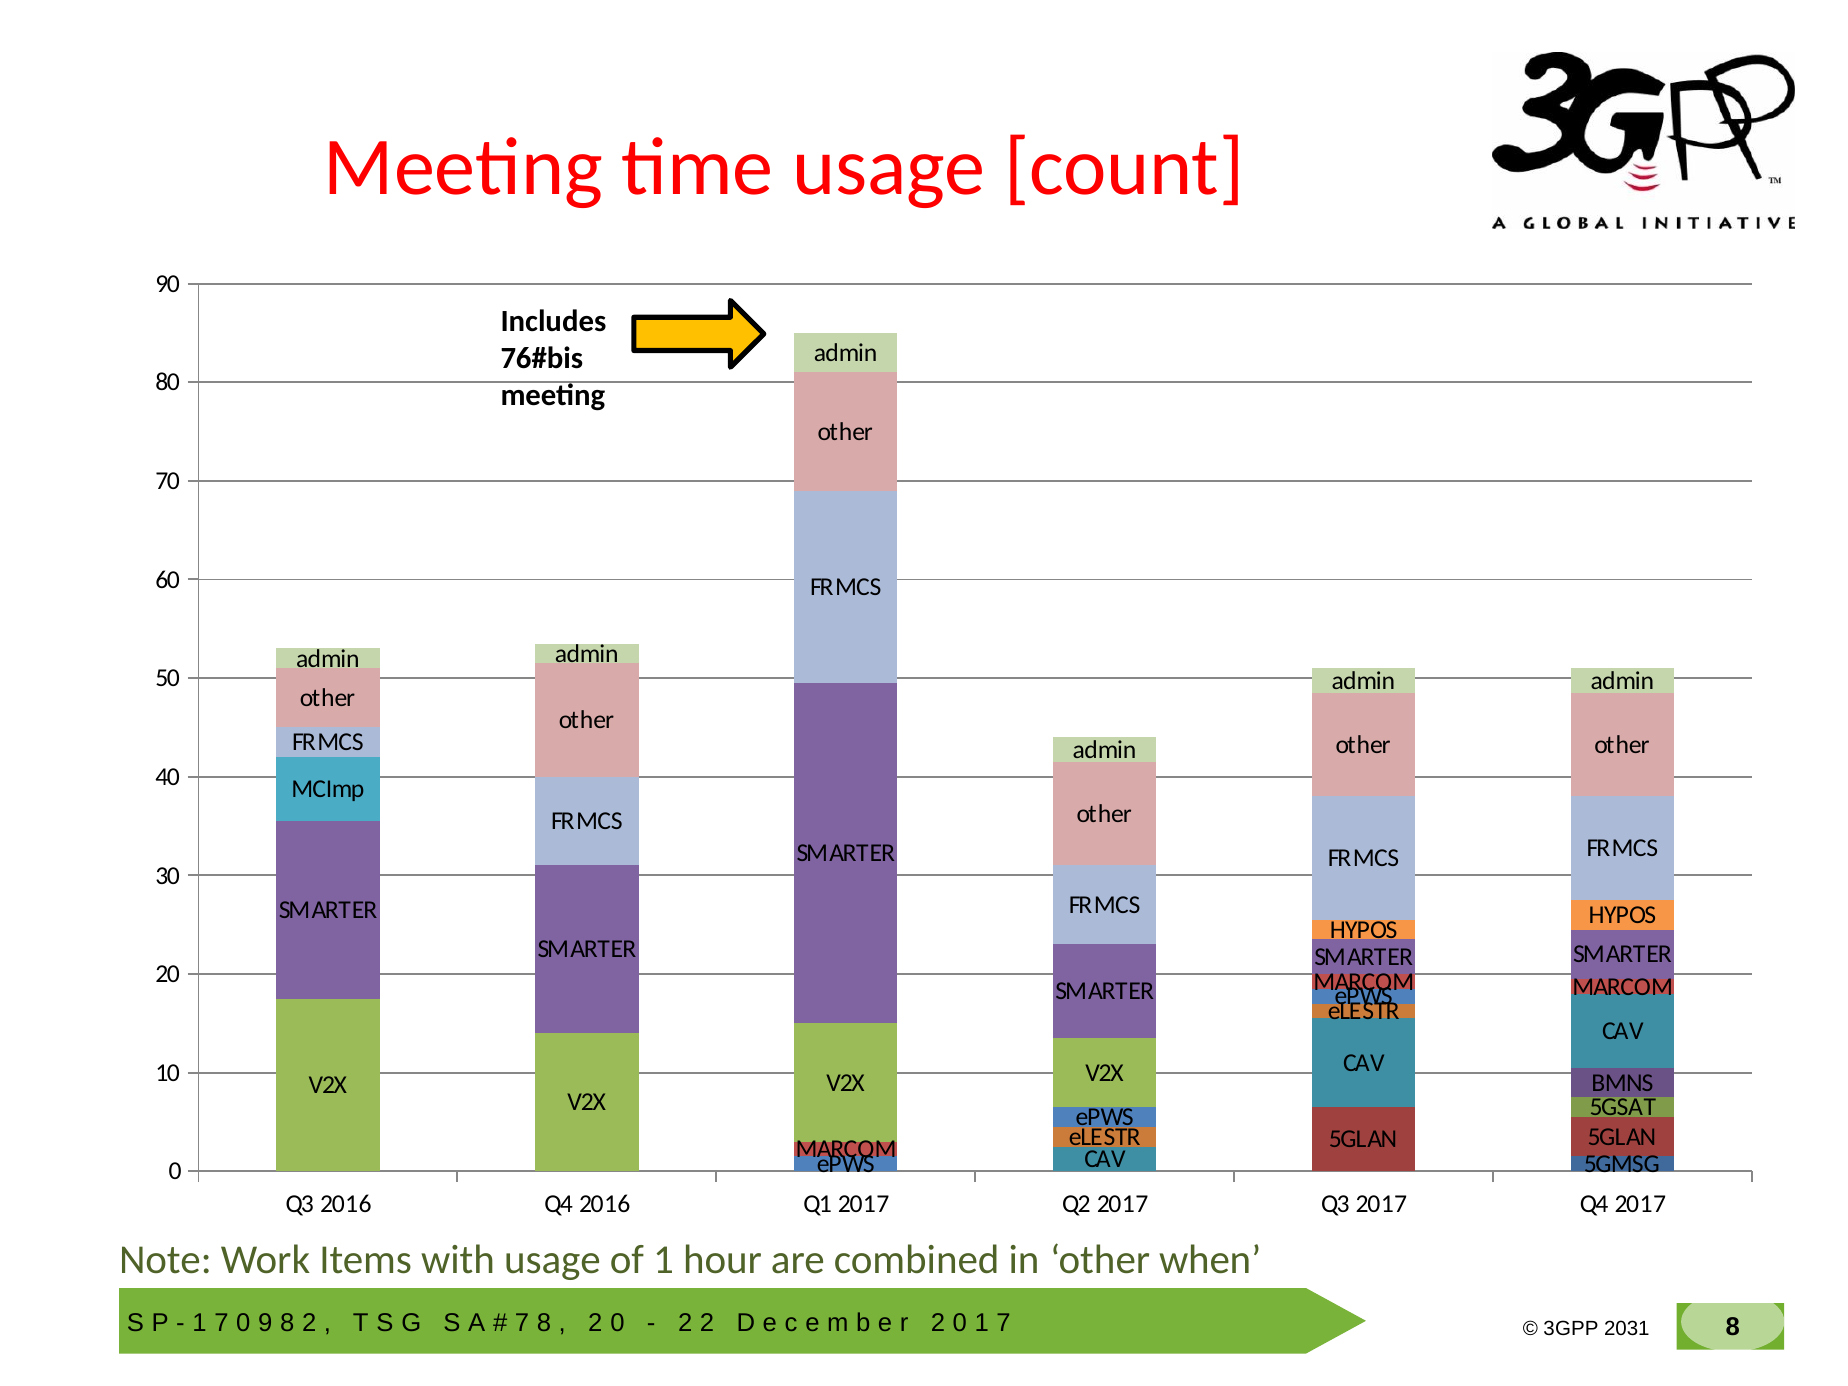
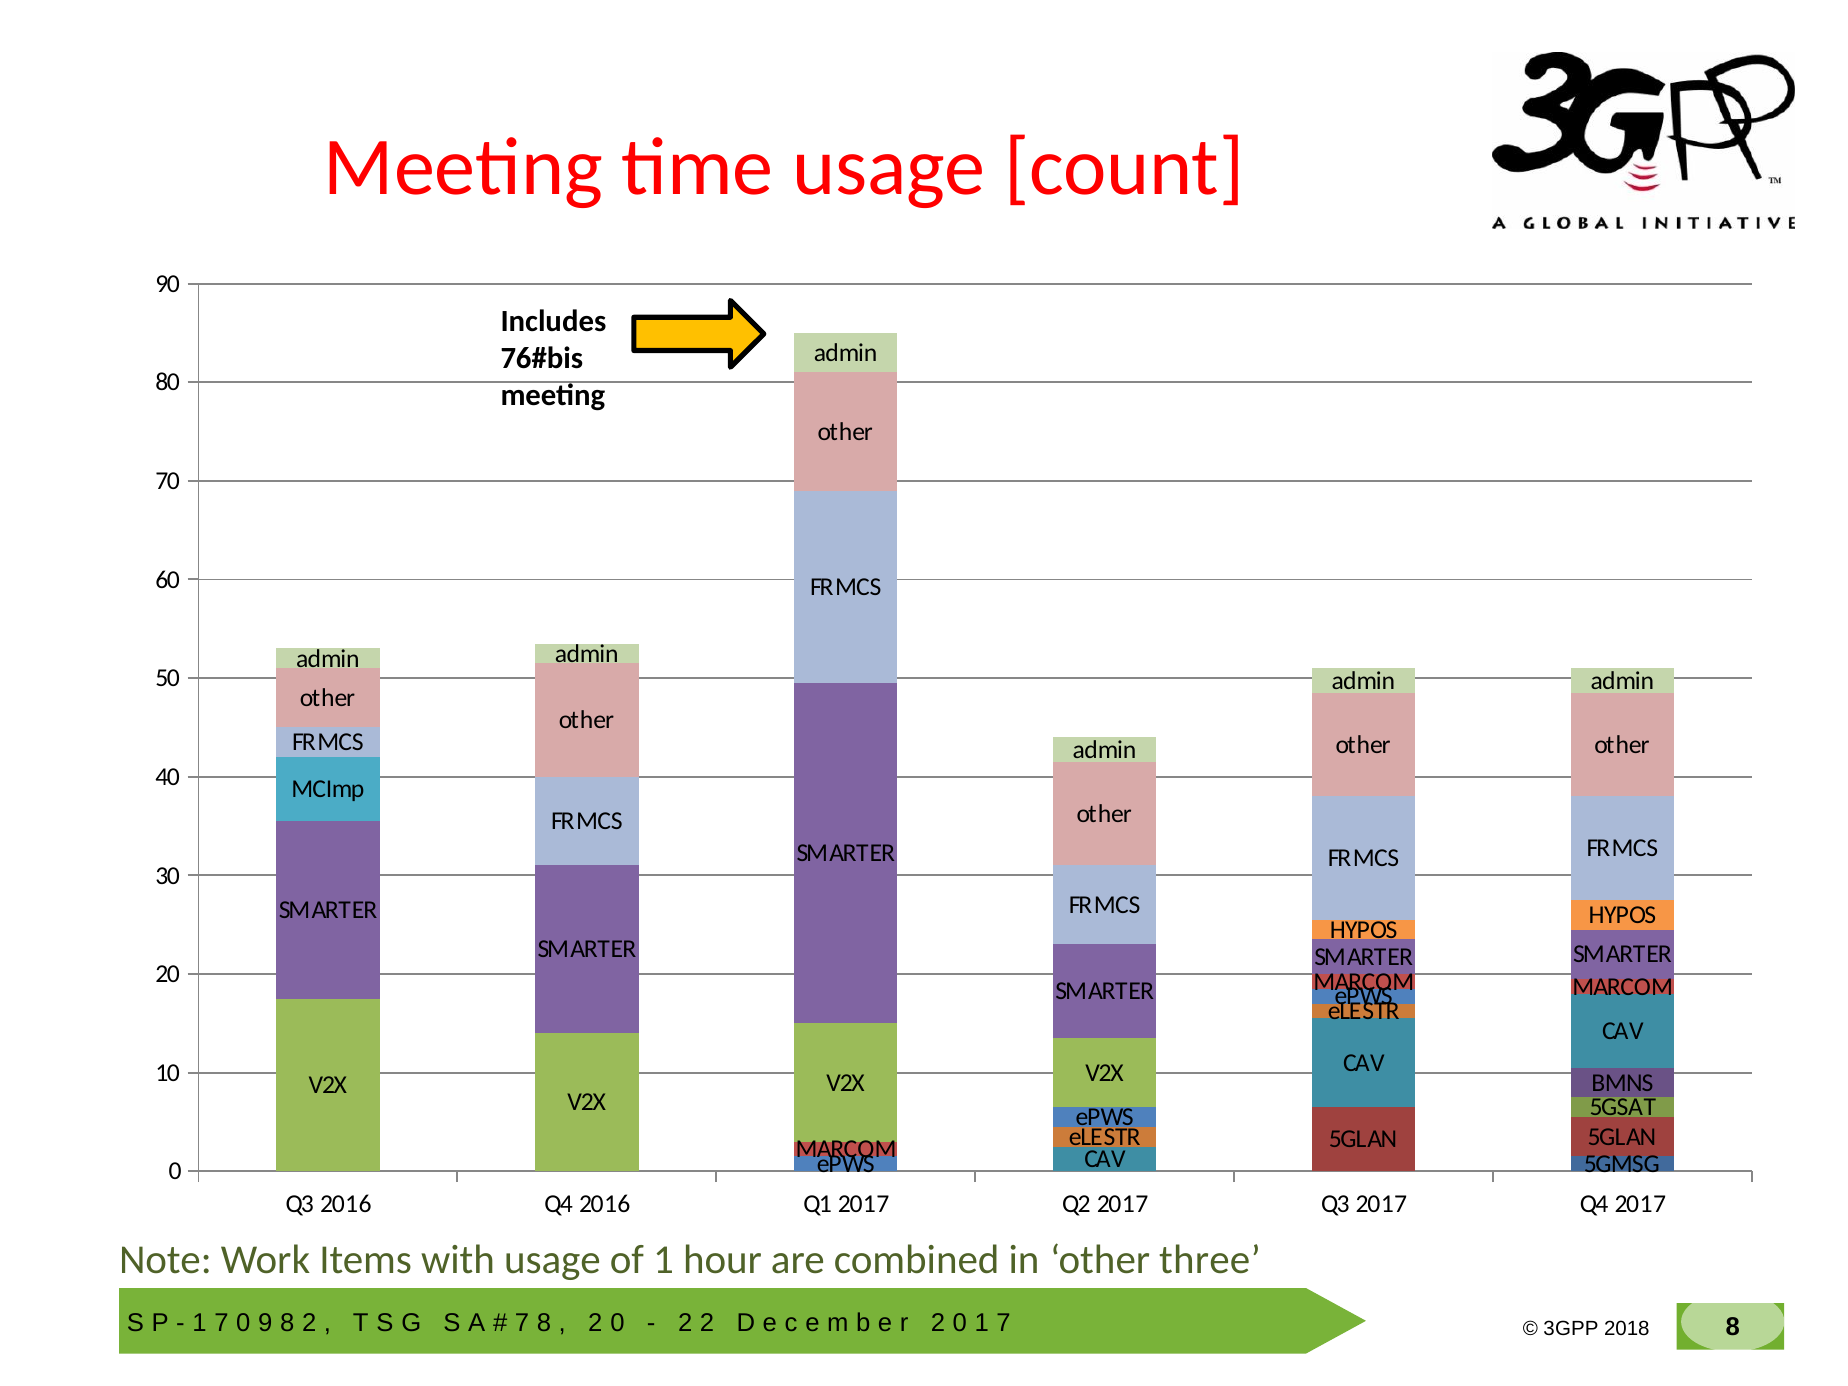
when: when -> three
2031: 2031 -> 2018
